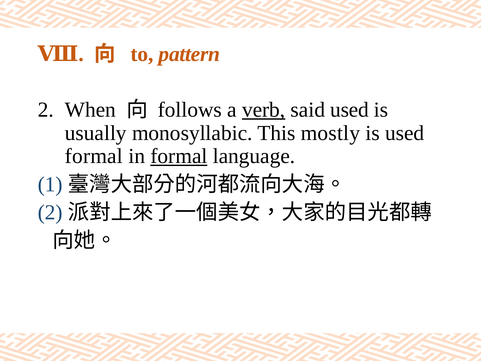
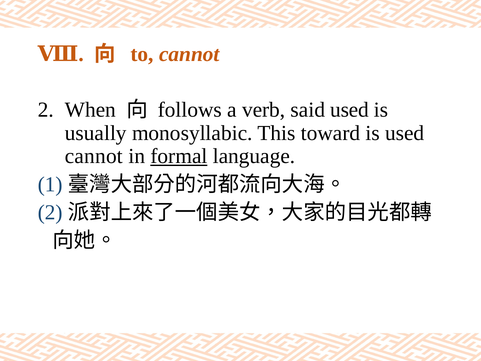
to pattern: pattern -> cannot
verb underline: present -> none
mostly: mostly -> toward
formal at (94, 156): formal -> cannot
